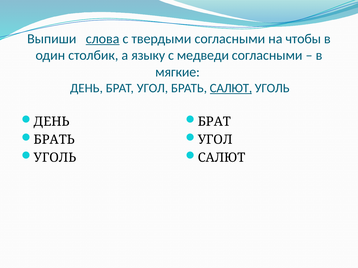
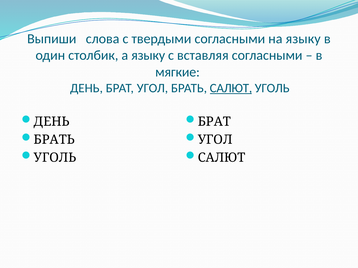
слова underline: present -> none
на чтобы: чтобы -> языку
медведи: медведи -> вставляя
